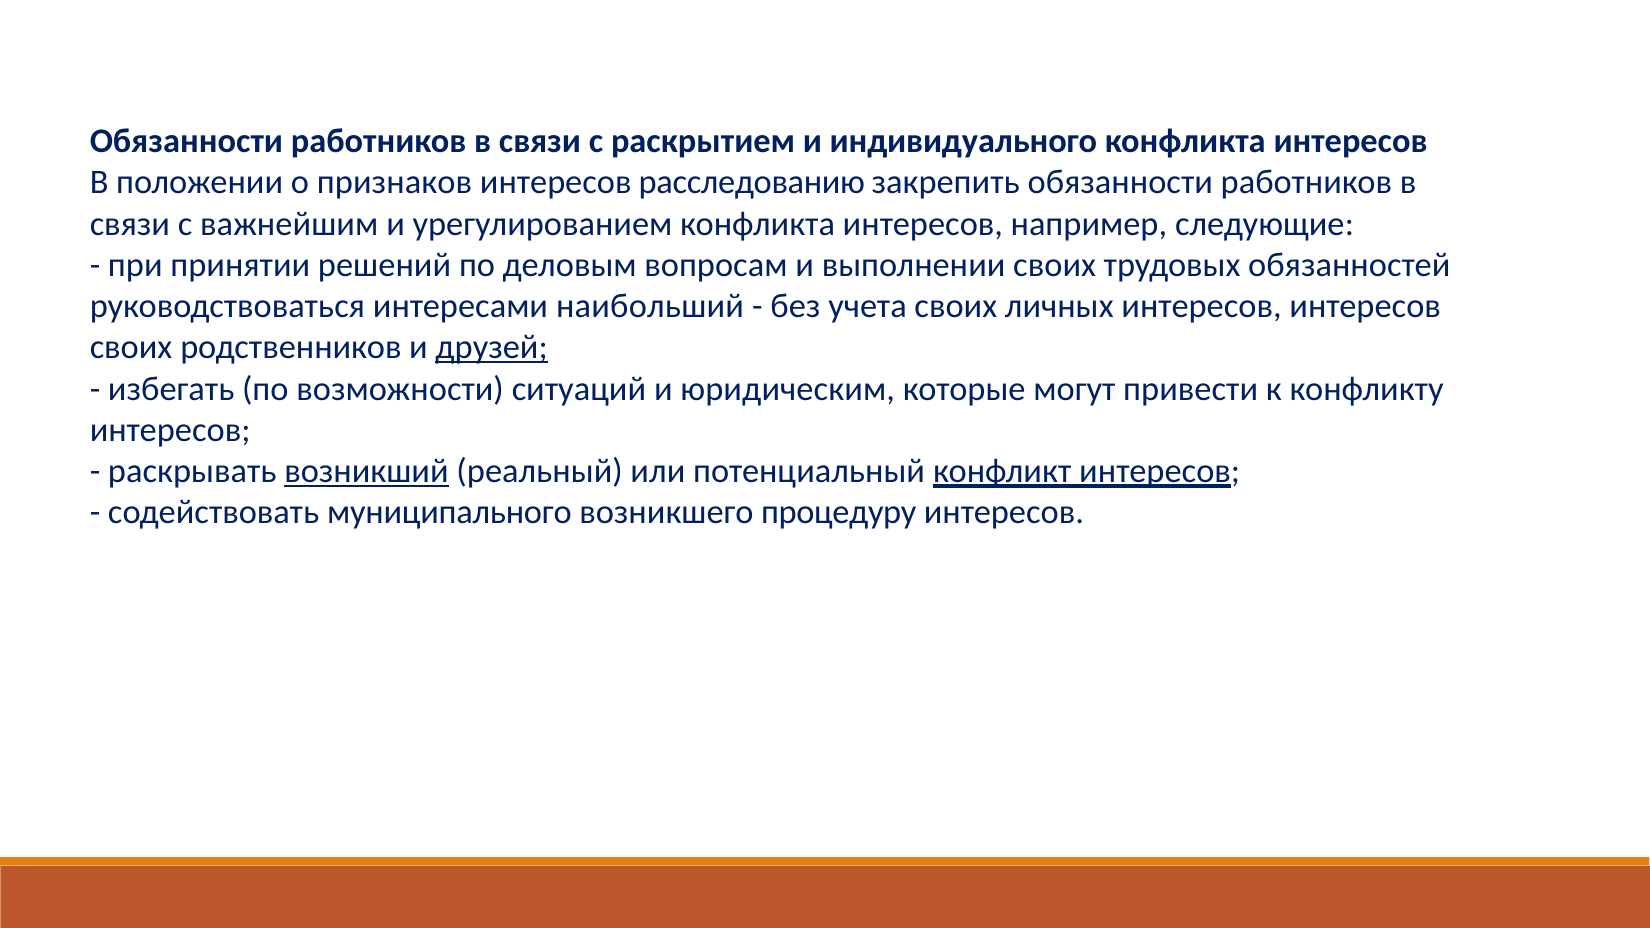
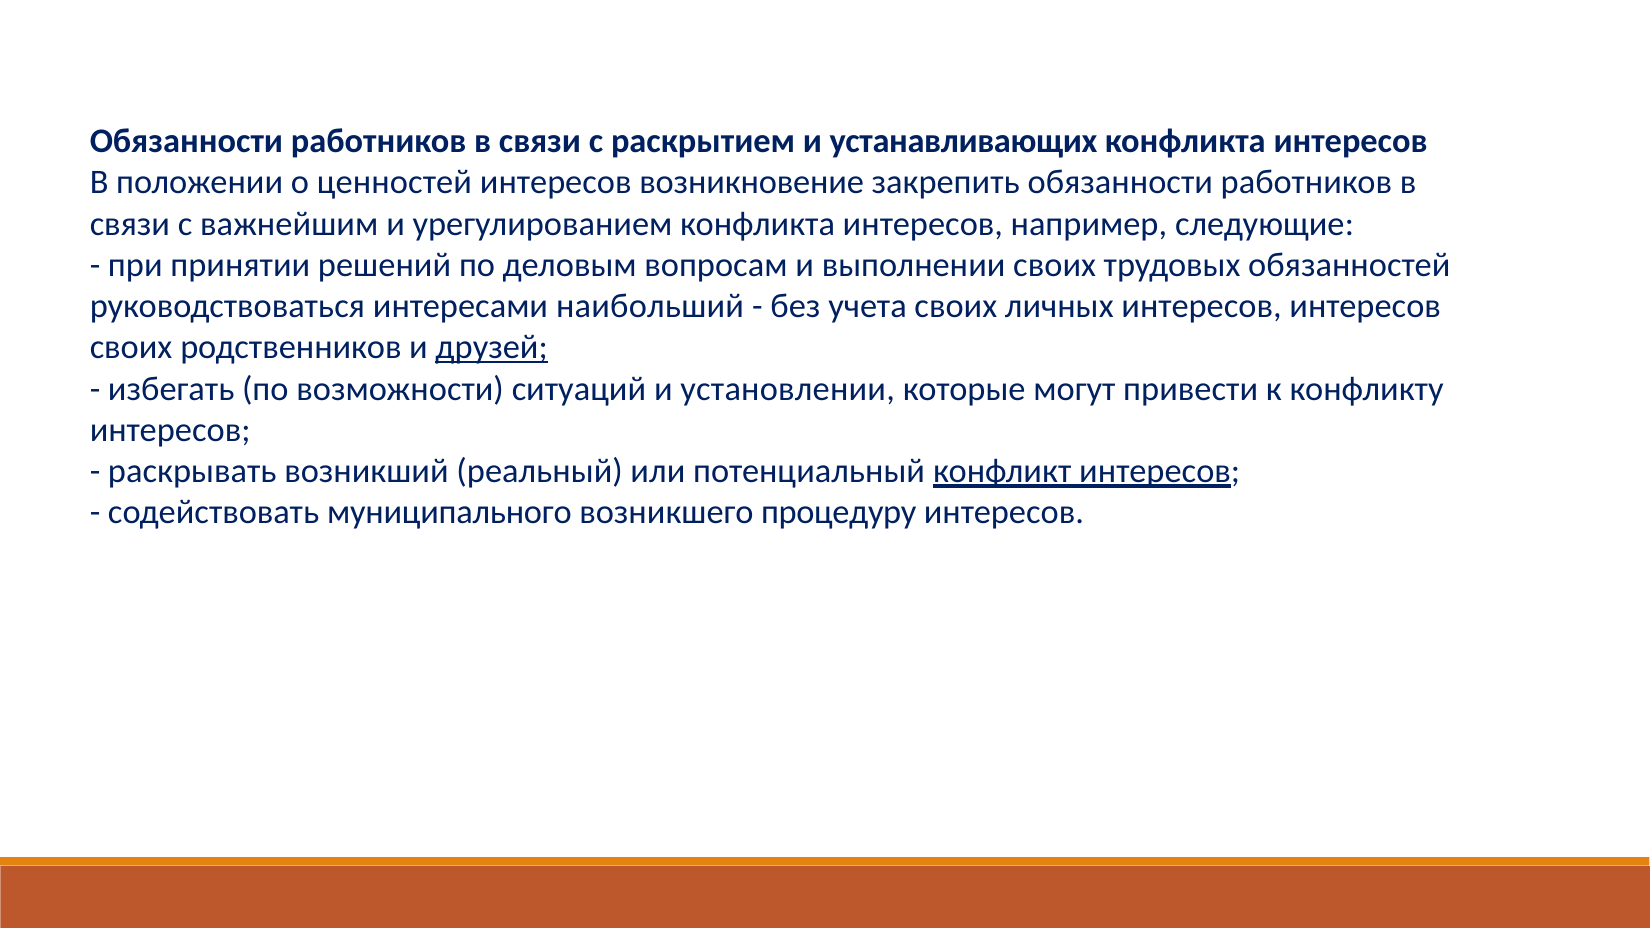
индивидуального: индивидуального -> устанавливающих
признаков: признаков -> ценностей
расследованию: расследованию -> возникновение
юридическим: юридическим -> установлении
возникший underline: present -> none
